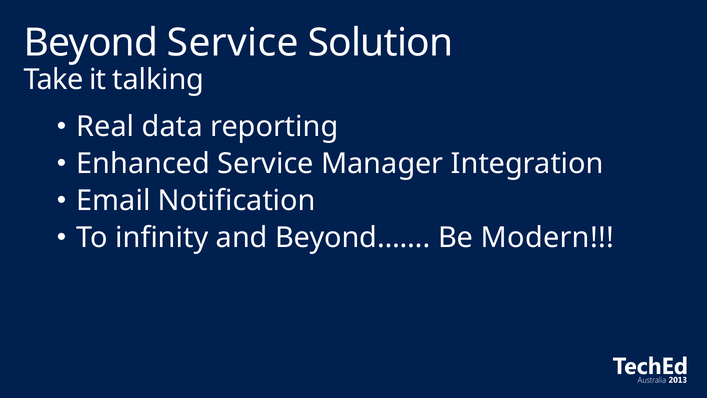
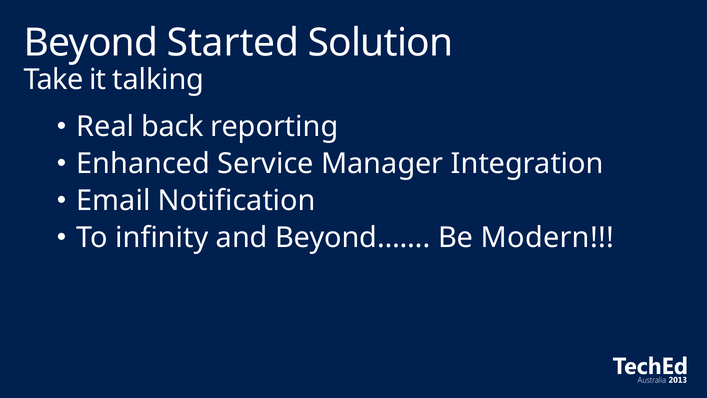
Beyond Service: Service -> Started
data: data -> back
